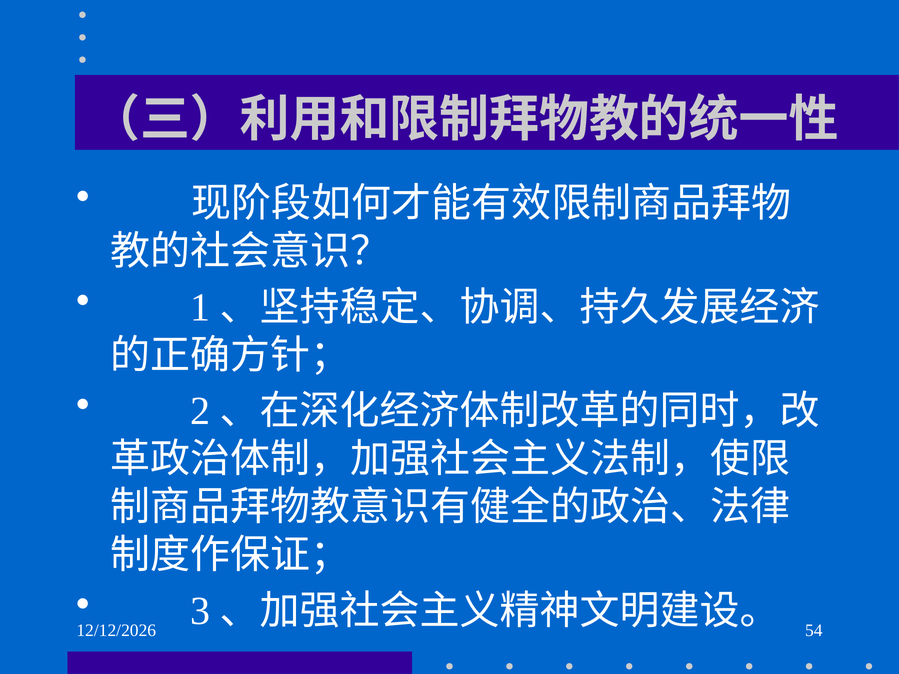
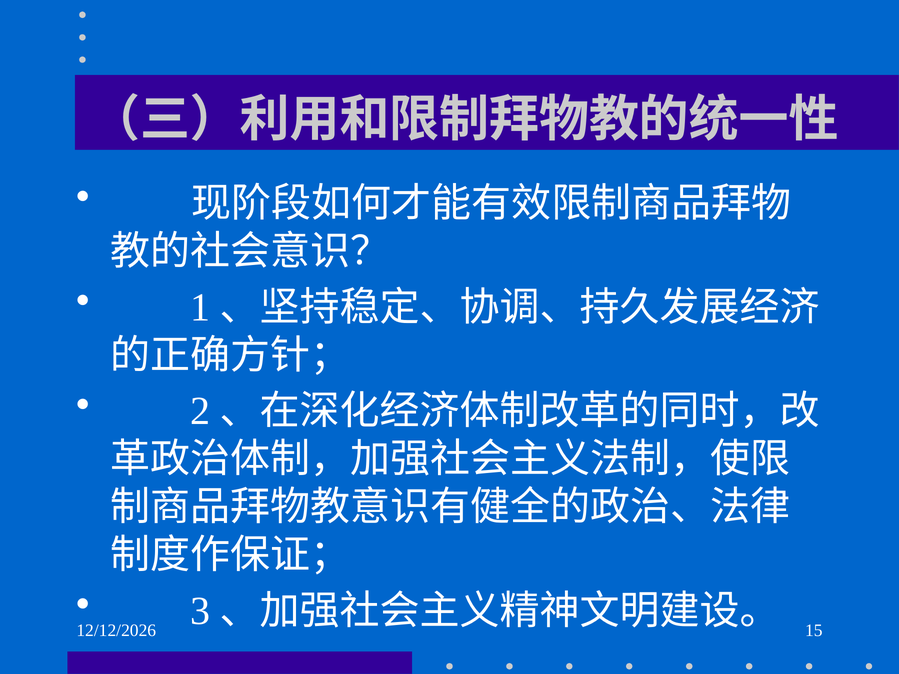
54: 54 -> 15
